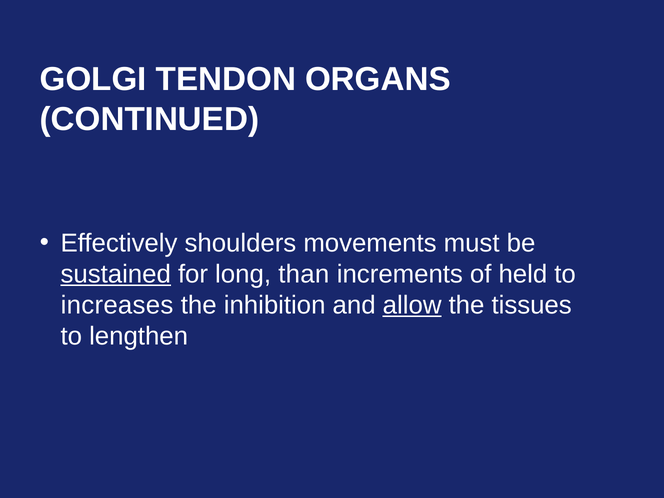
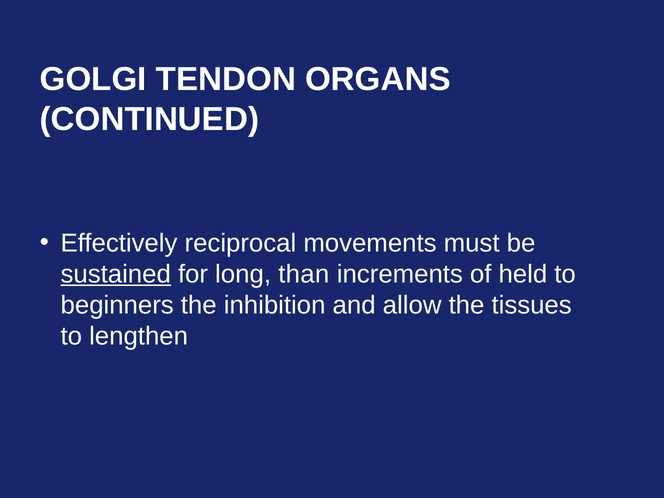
shoulders: shoulders -> reciprocal
increases: increases -> beginners
allow underline: present -> none
